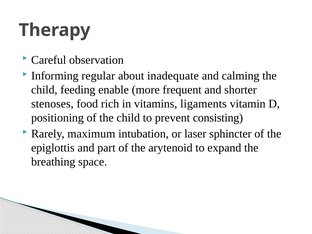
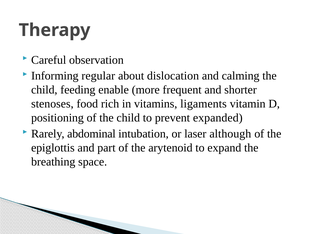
inadequate: inadequate -> dislocation
consisting: consisting -> expanded
maximum: maximum -> abdominal
sphincter: sphincter -> although
